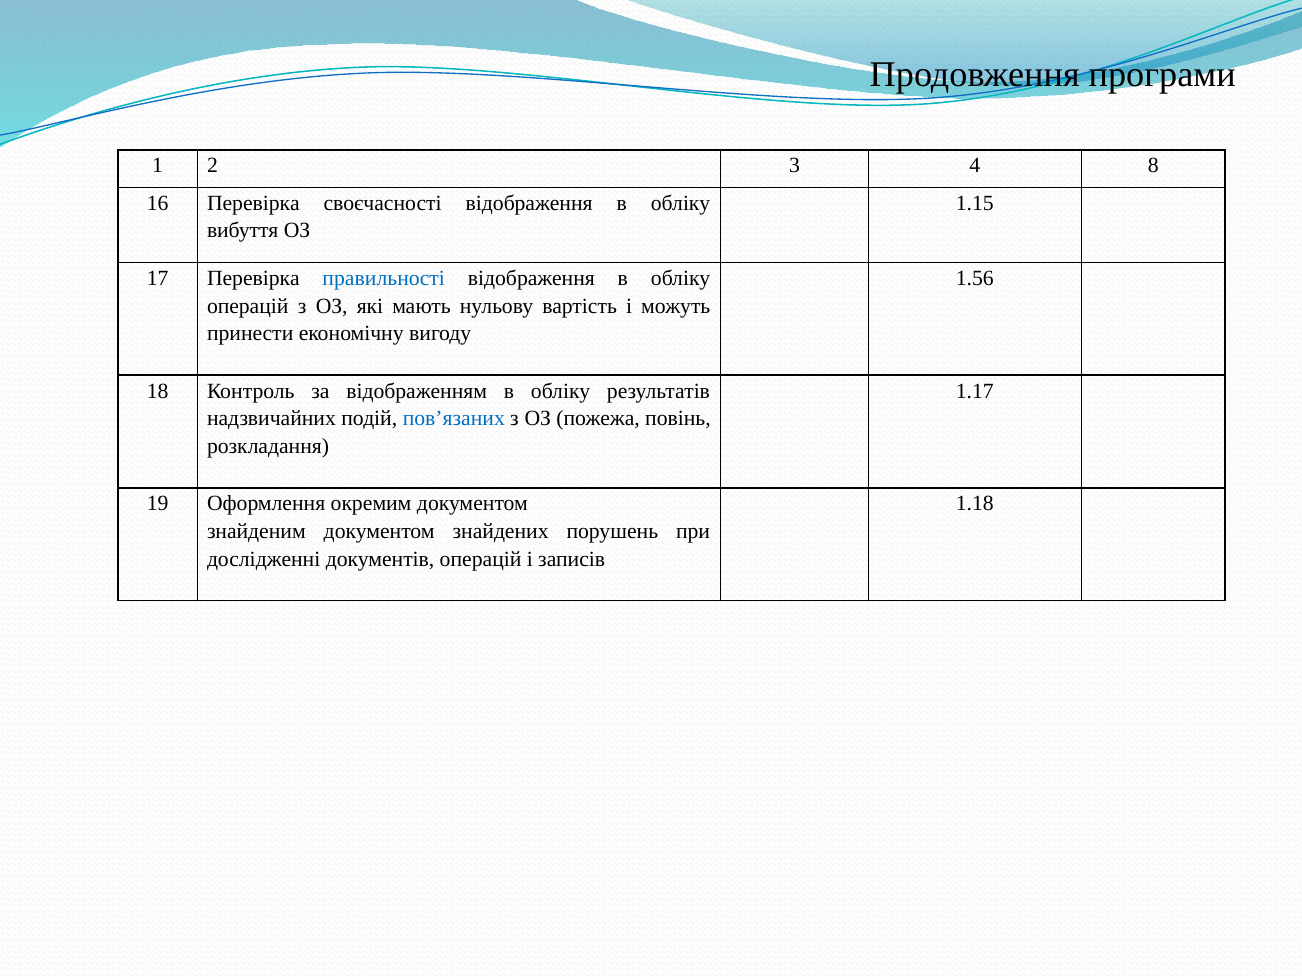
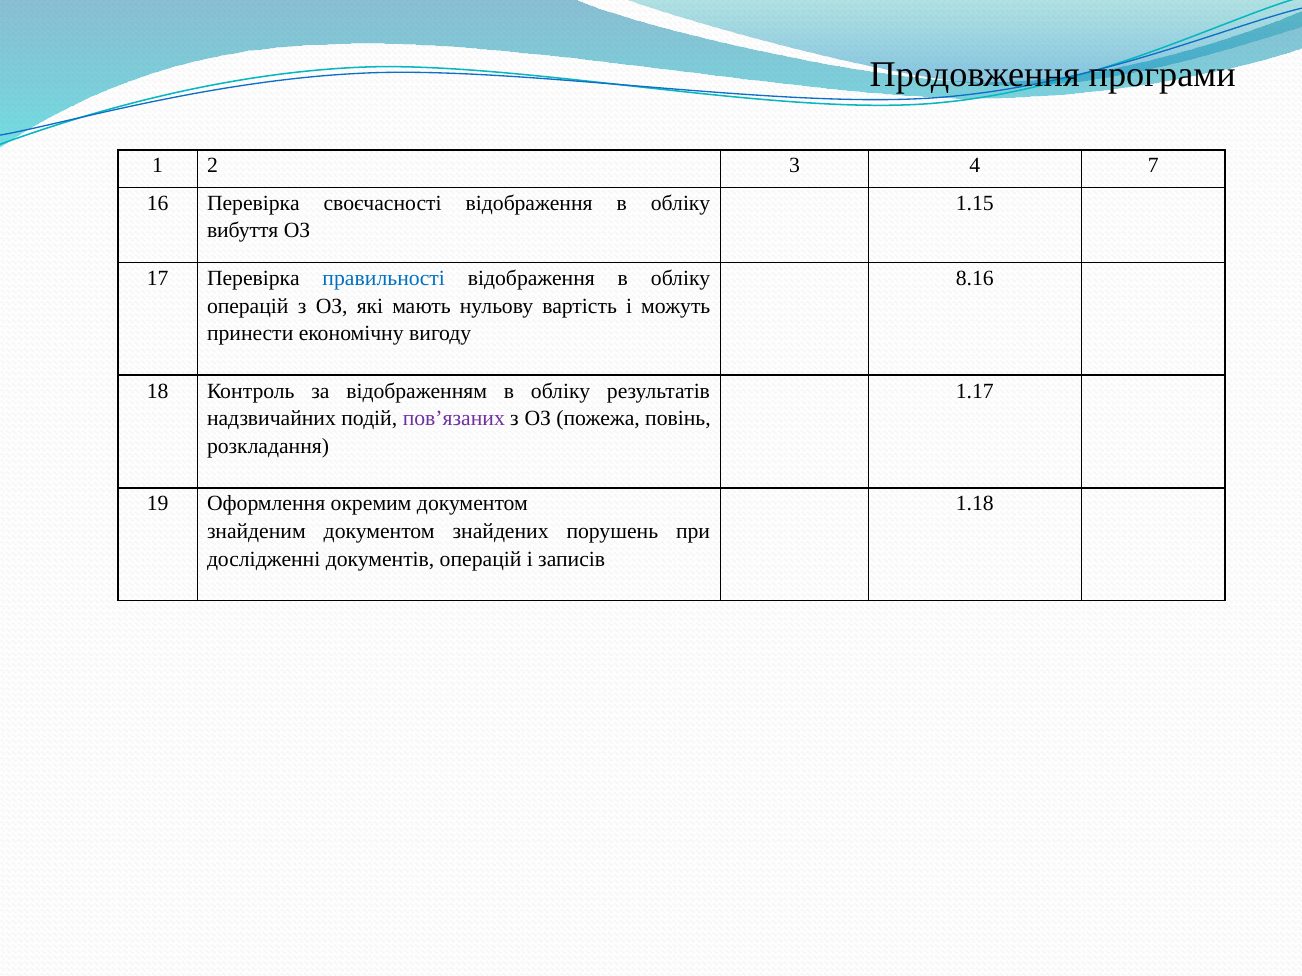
8: 8 -> 7
1.56: 1.56 -> 8.16
пов’язаних colour: blue -> purple
